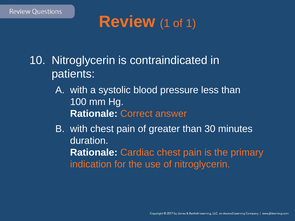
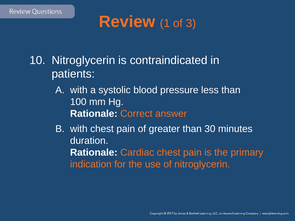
of 1: 1 -> 3
